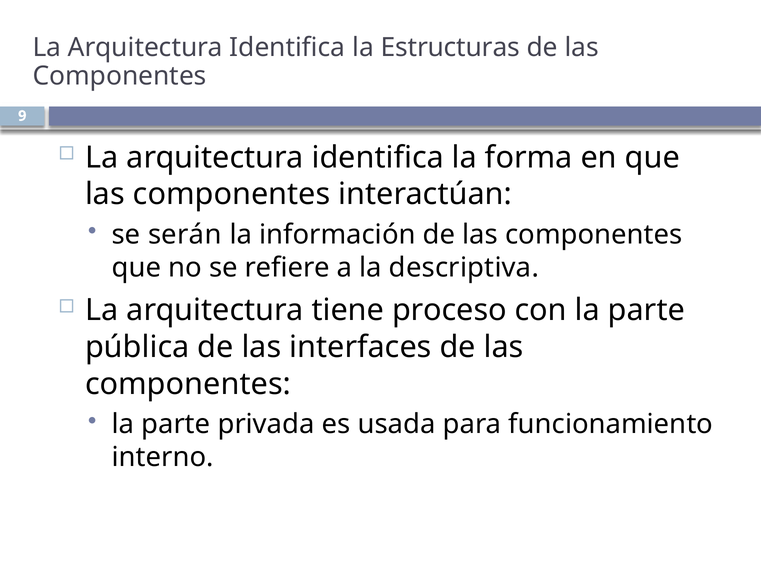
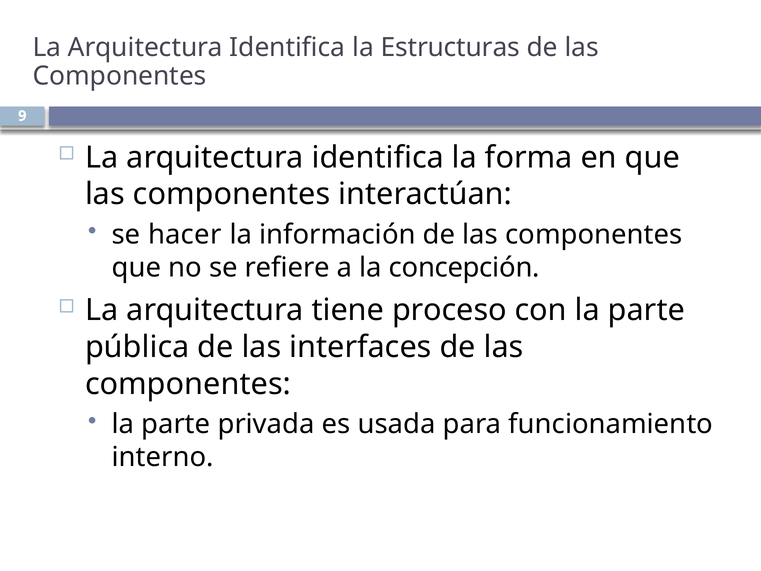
serán: serán -> hacer
descriptiva: descriptiva -> concepción
